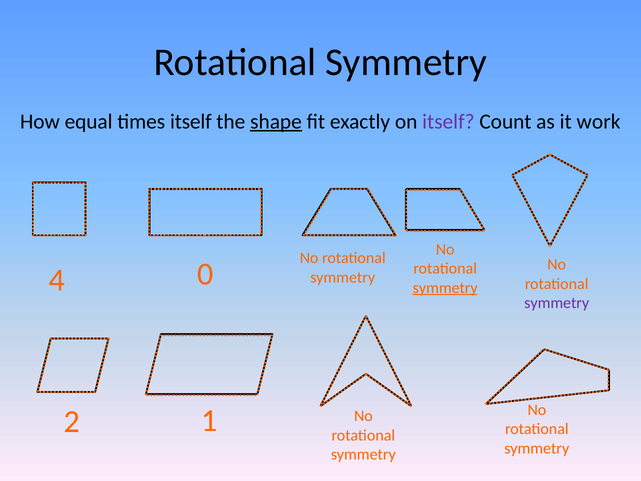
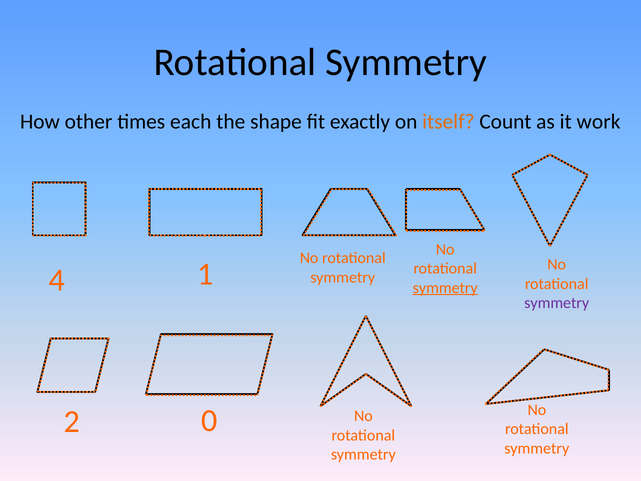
equal: equal -> other
times itself: itself -> each
shape underline: present -> none
itself at (448, 122) colour: purple -> orange
0: 0 -> 1
1: 1 -> 0
